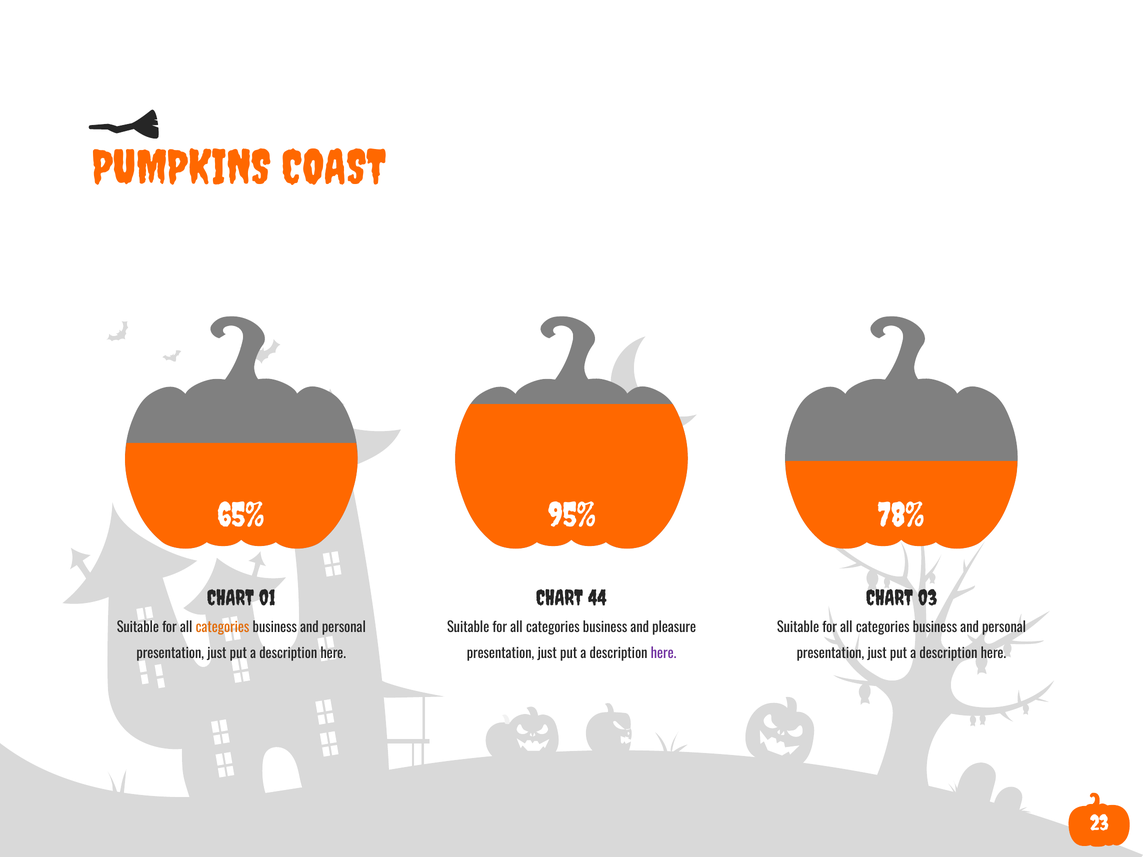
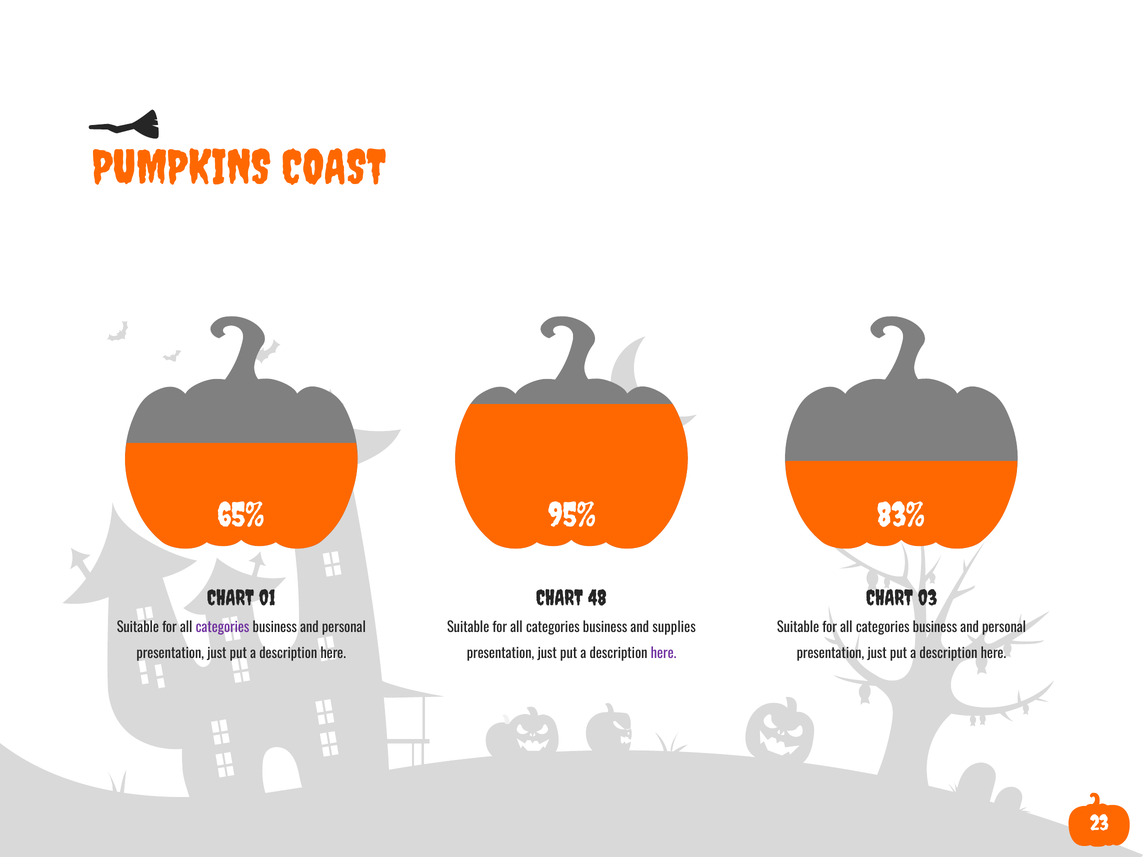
78%: 78% -> 83%
44: 44 -> 48
categories at (223, 628) colour: orange -> purple
pleasure: pleasure -> supplies
